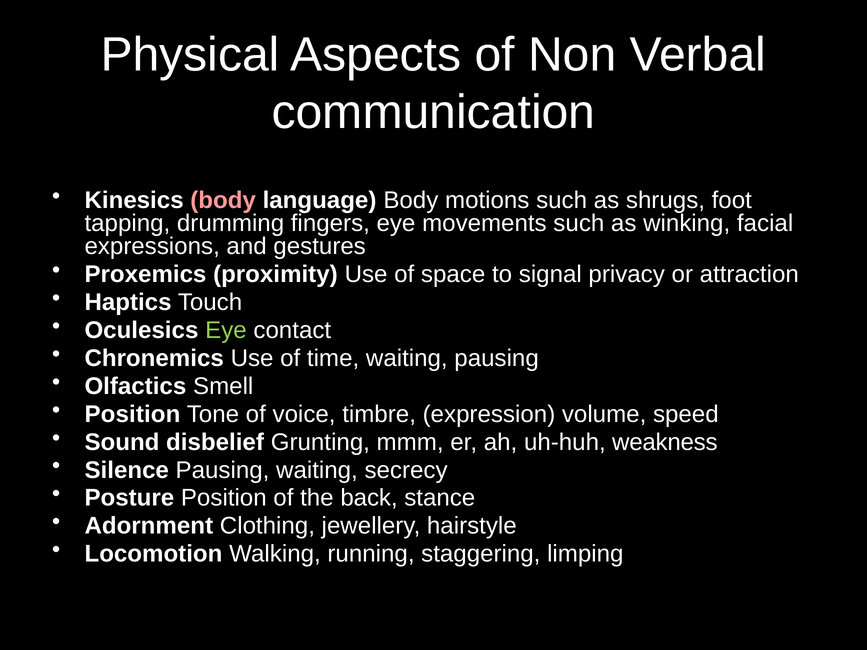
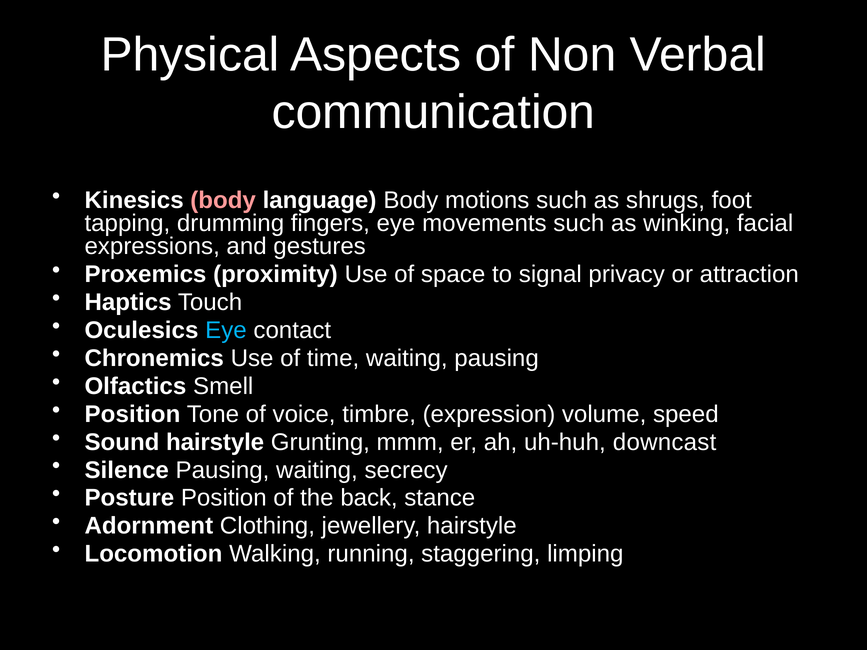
Eye at (226, 330) colour: light green -> light blue
Sound disbelief: disbelief -> hairstyle
weakness: weakness -> downcast
